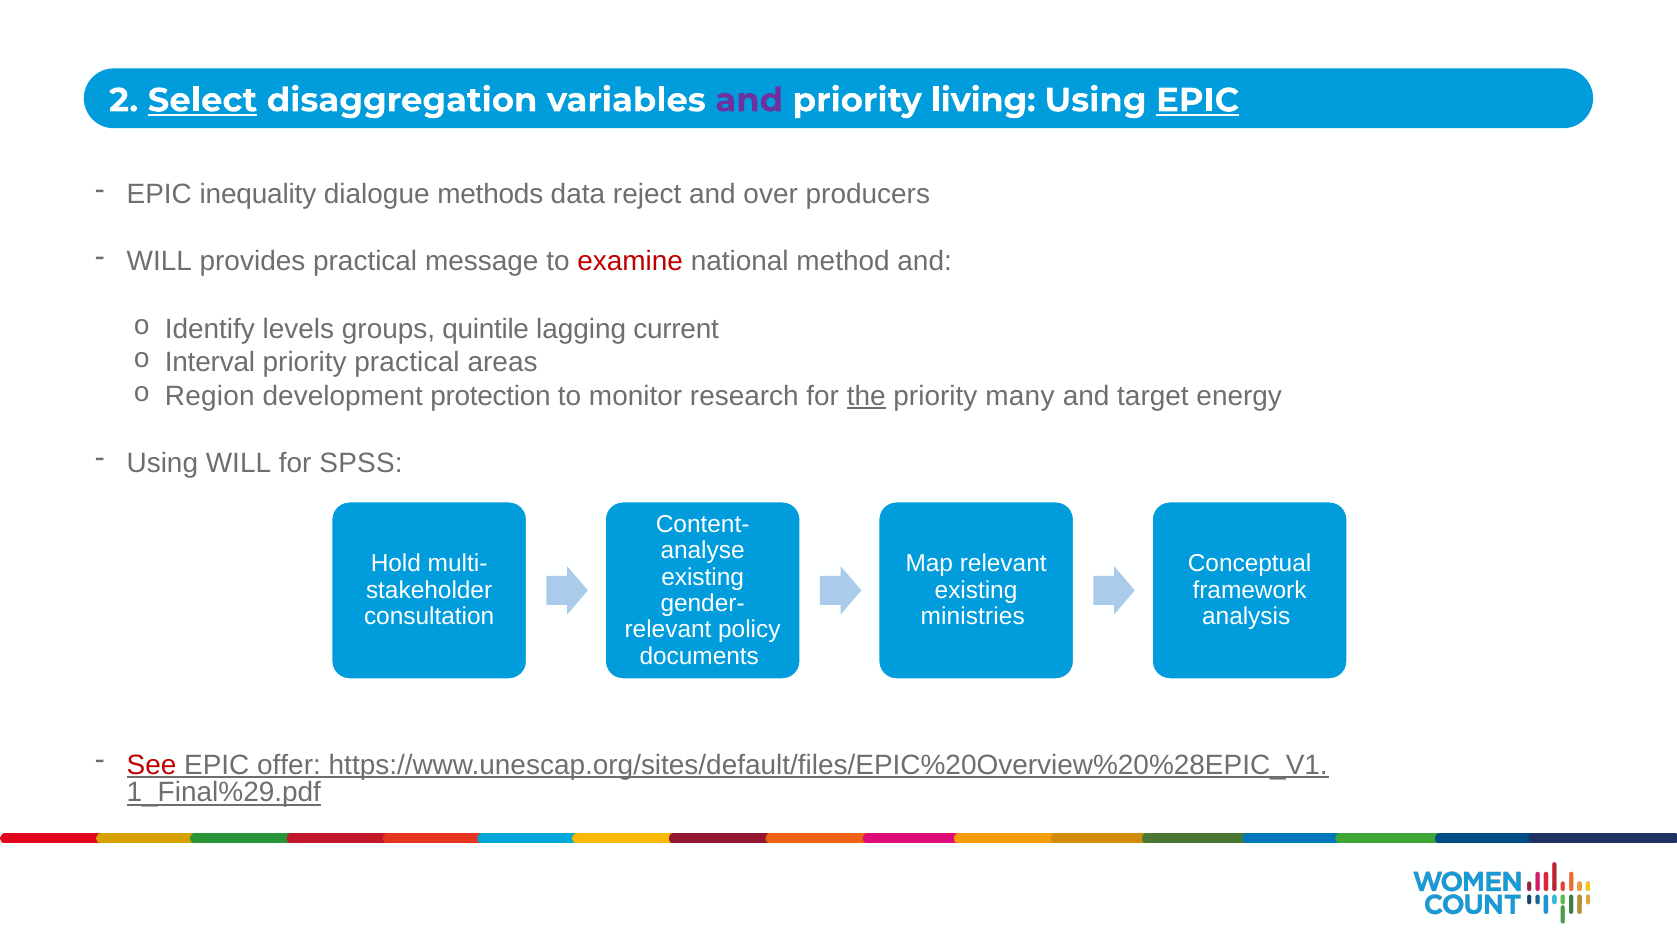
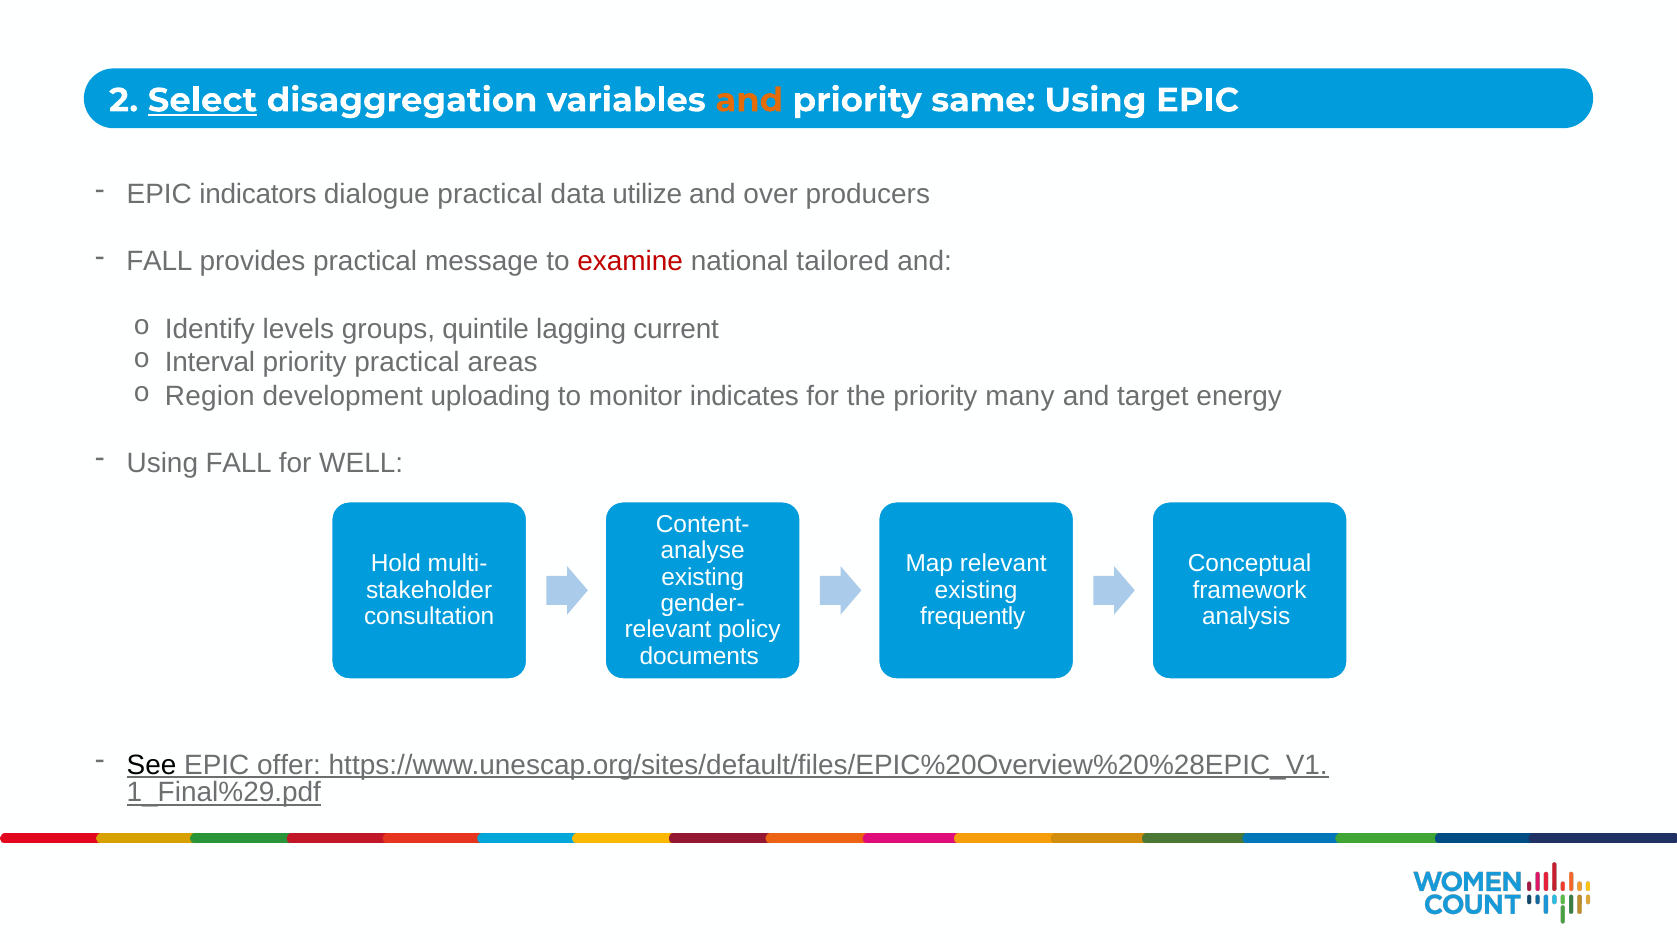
and at (749, 100) colour: purple -> orange
living: living -> same
EPIC at (1198, 100) underline: present -> none
inequality: inequality -> indicators
dialogue methods: methods -> practical
reject: reject -> utilize
WILL at (159, 262): WILL -> FALL
method: method -> tailored
protection: protection -> uploading
research: research -> indicates
the underline: present -> none
Using WILL: WILL -> FALL
SPSS: SPSS -> WELL
ministries: ministries -> frequently
See colour: red -> black
